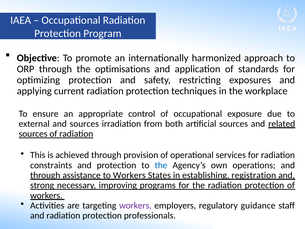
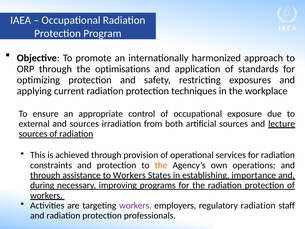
related: related -> lecture
the at (161, 165) colour: blue -> orange
registration: registration -> importance
strong: strong -> during
regulatory guidance: guidance -> radiation
